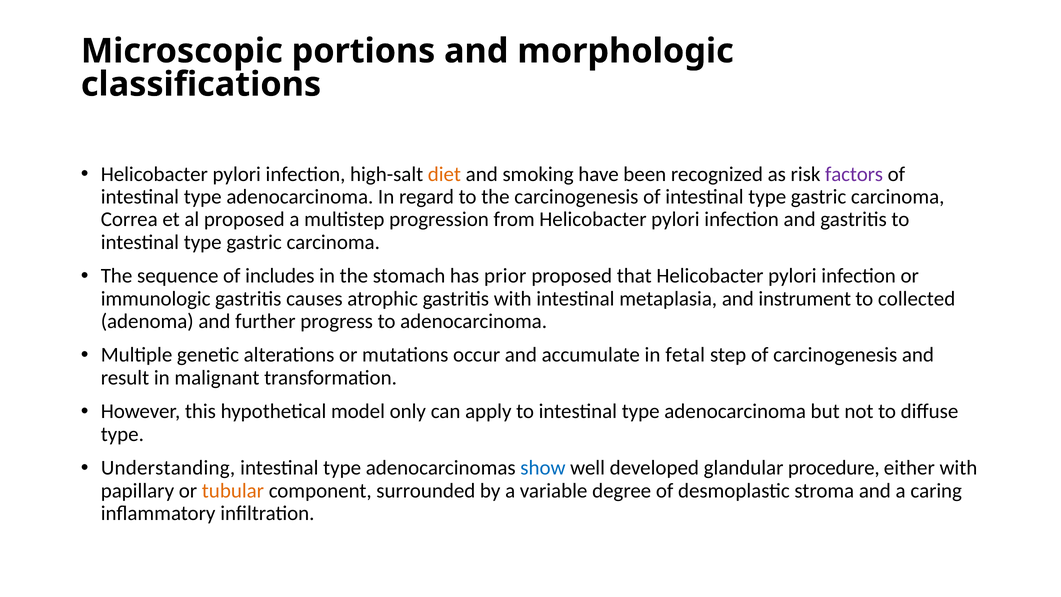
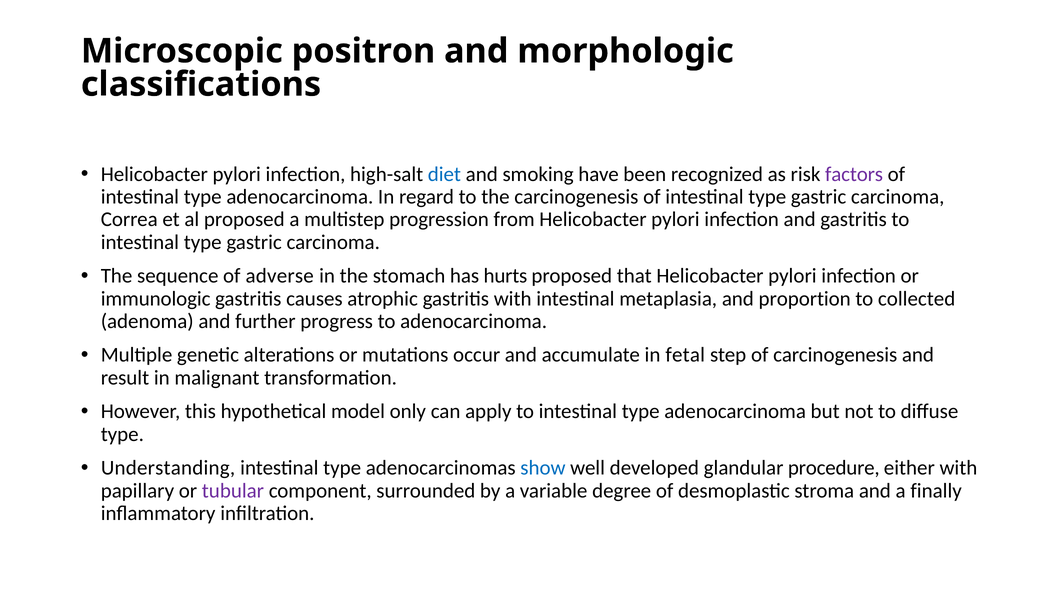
portions: portions -> positron
diet colour: orange -> blue
includes: includes -> adverse
prior: prior -> hurts
instrument: instrument -> proportion
tubular colour: orange -> purple
caring: caring -> finally
